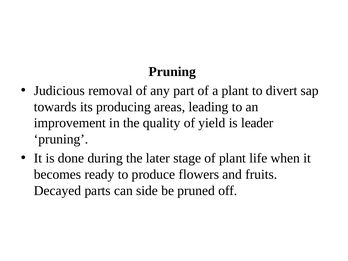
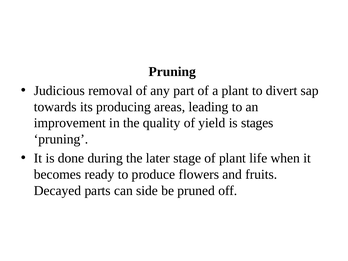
leader: leader -> stages
